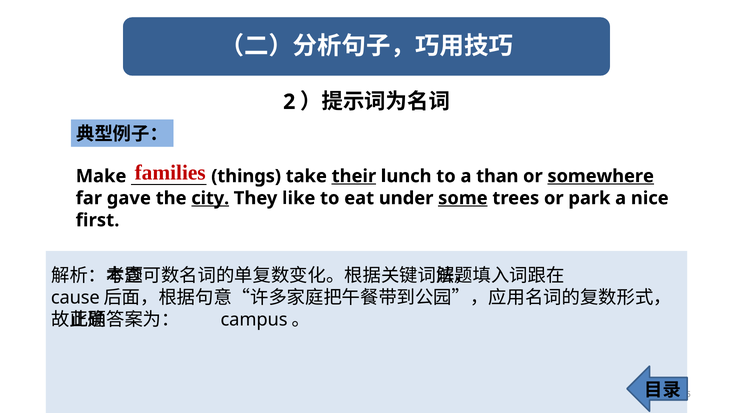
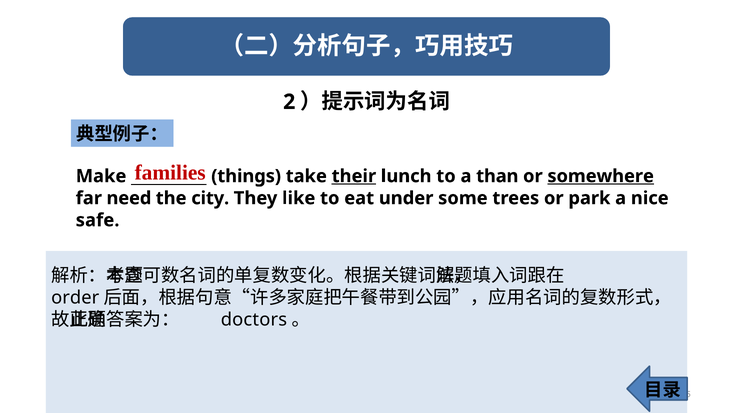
gave: gave -> need
city underline: present -> none
some underline: present -> none
first: first -> safe
cause: cause -> order
campus: campus -> doctors
